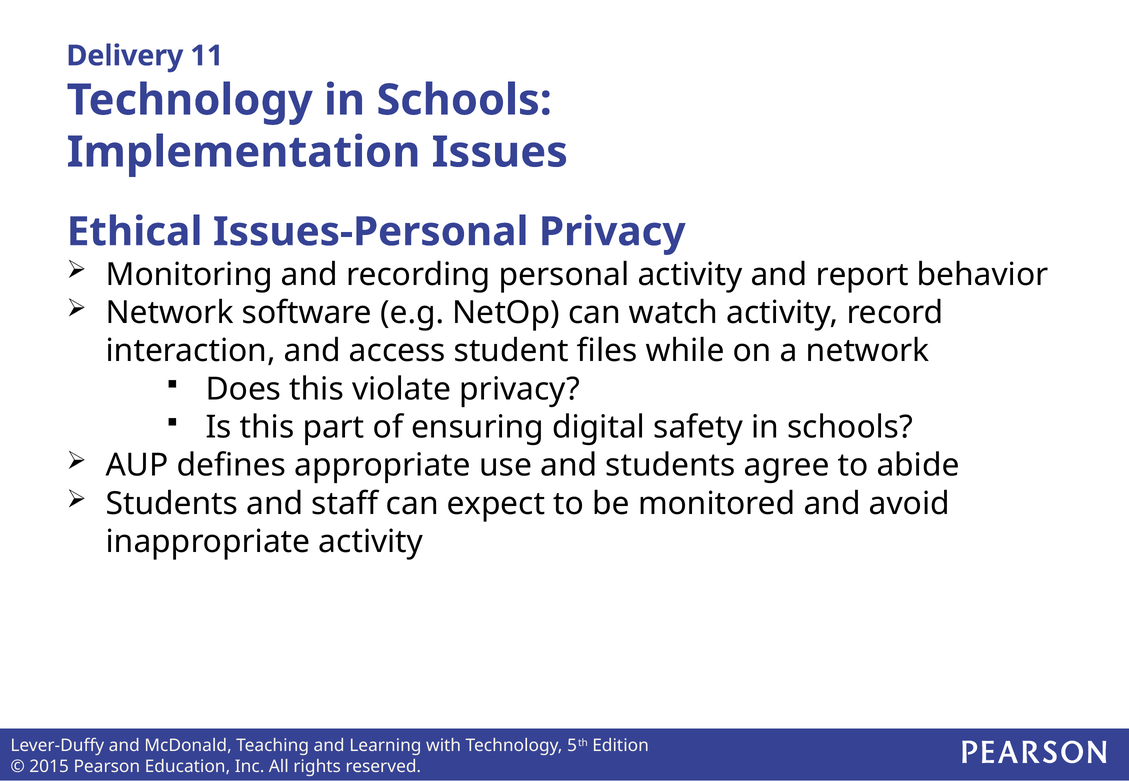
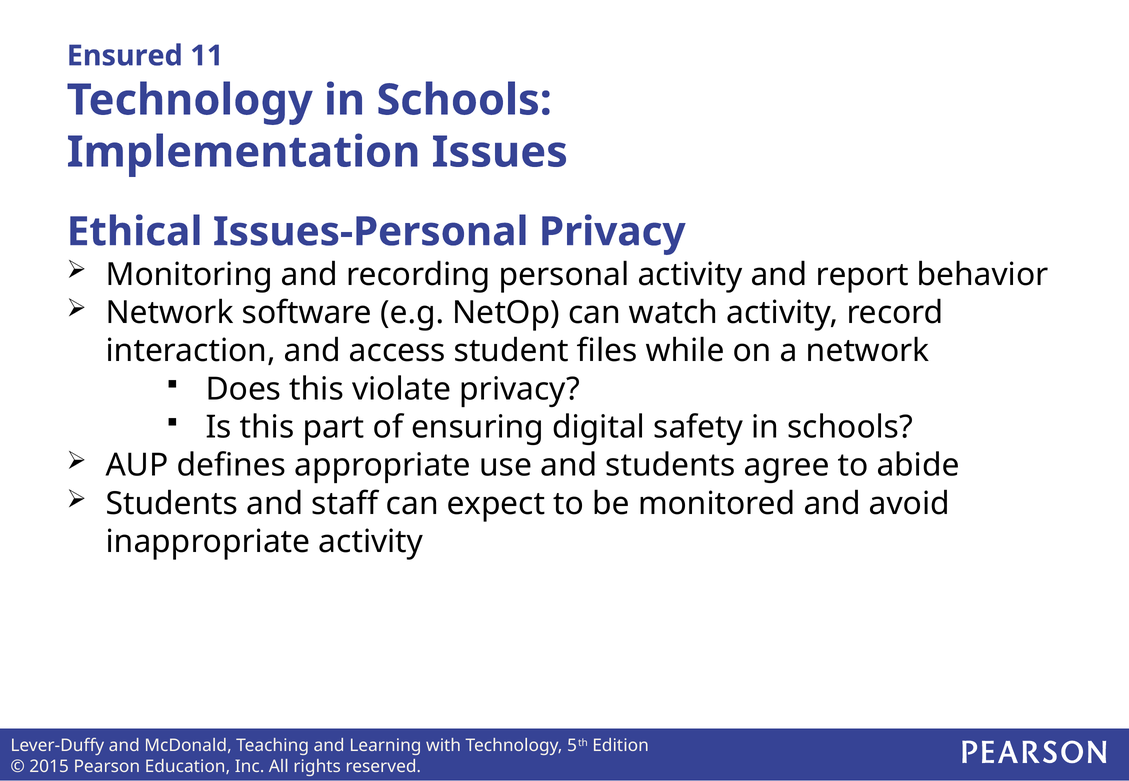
Delivery: Delivery -> Ensured
